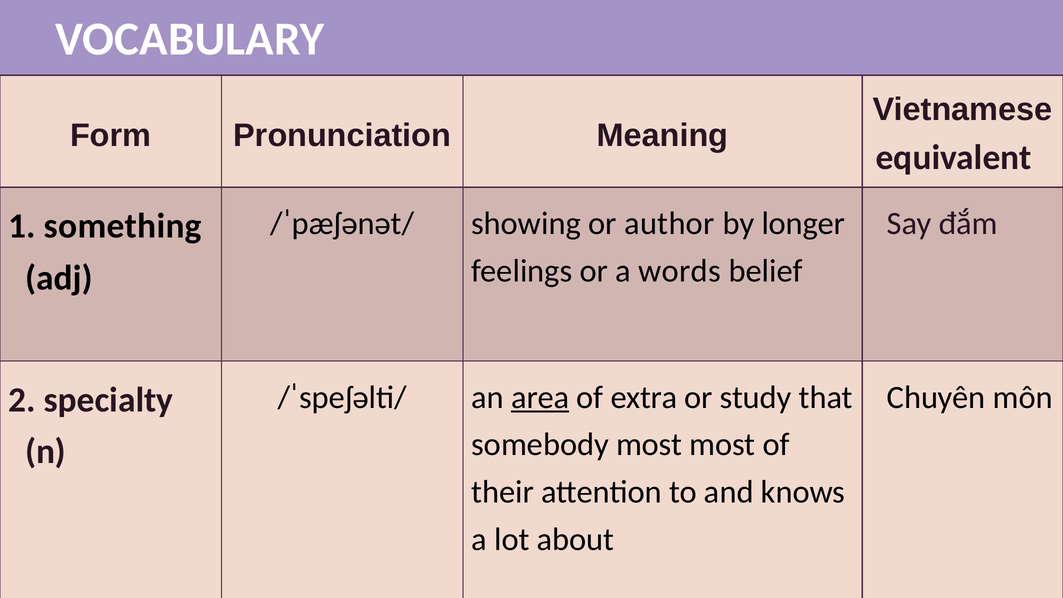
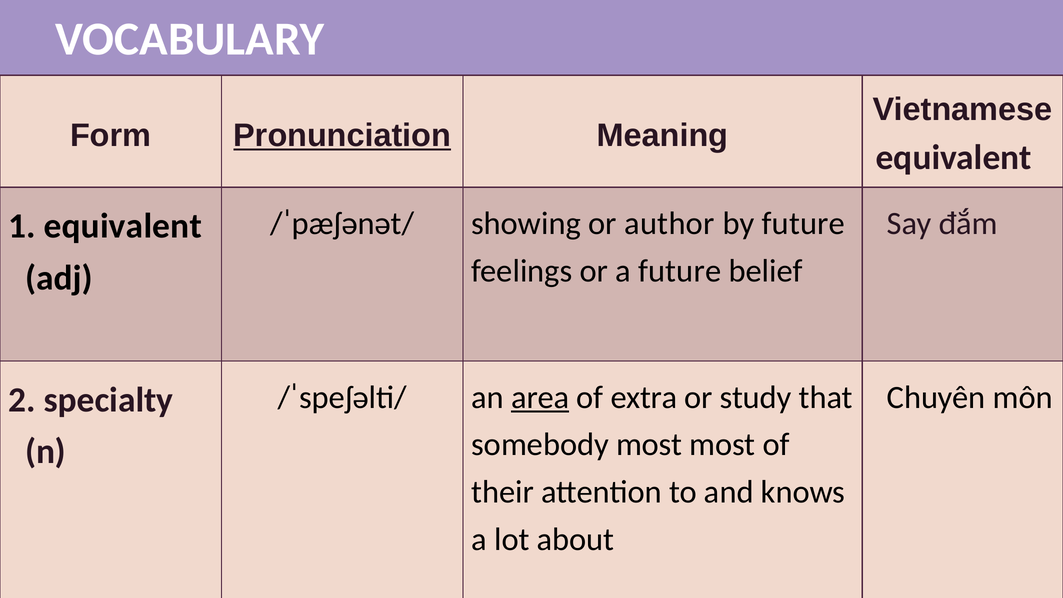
Pronunciation underline: none -> present
by longer: longer -> future
1 something: something -> equivalent
a words: words -> future
